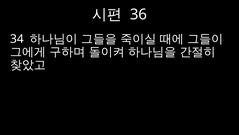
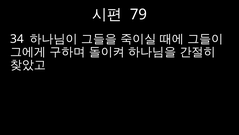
36: 36 -> 79
